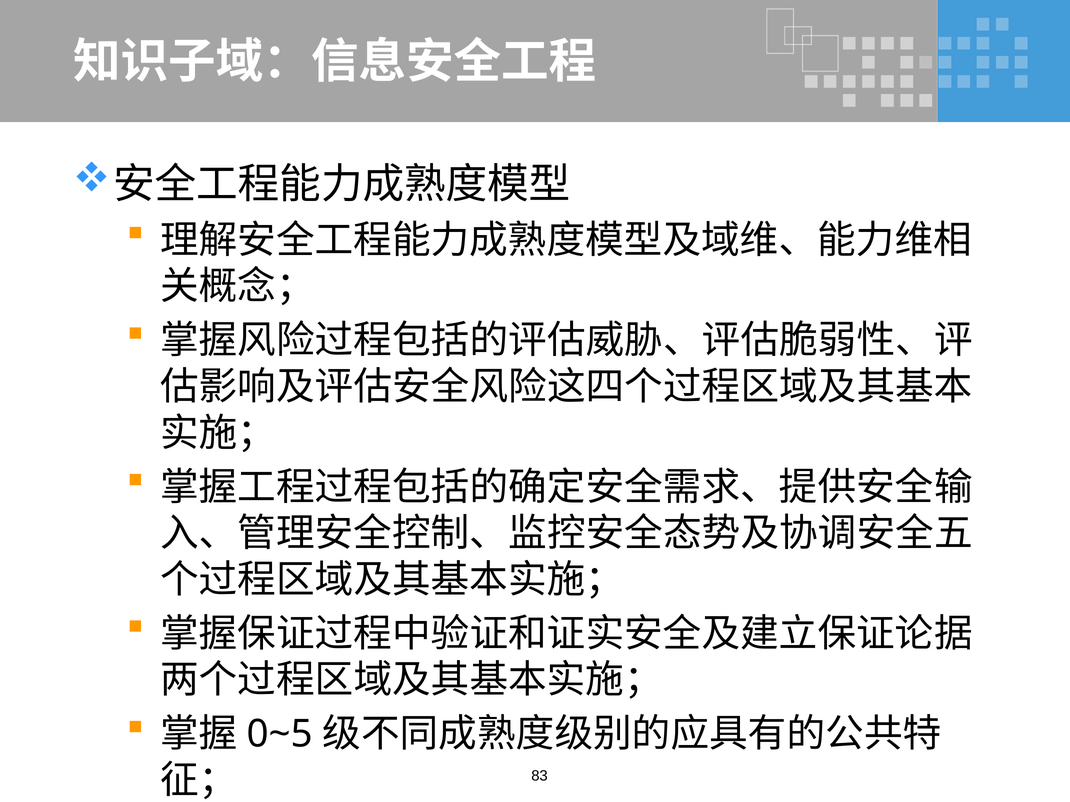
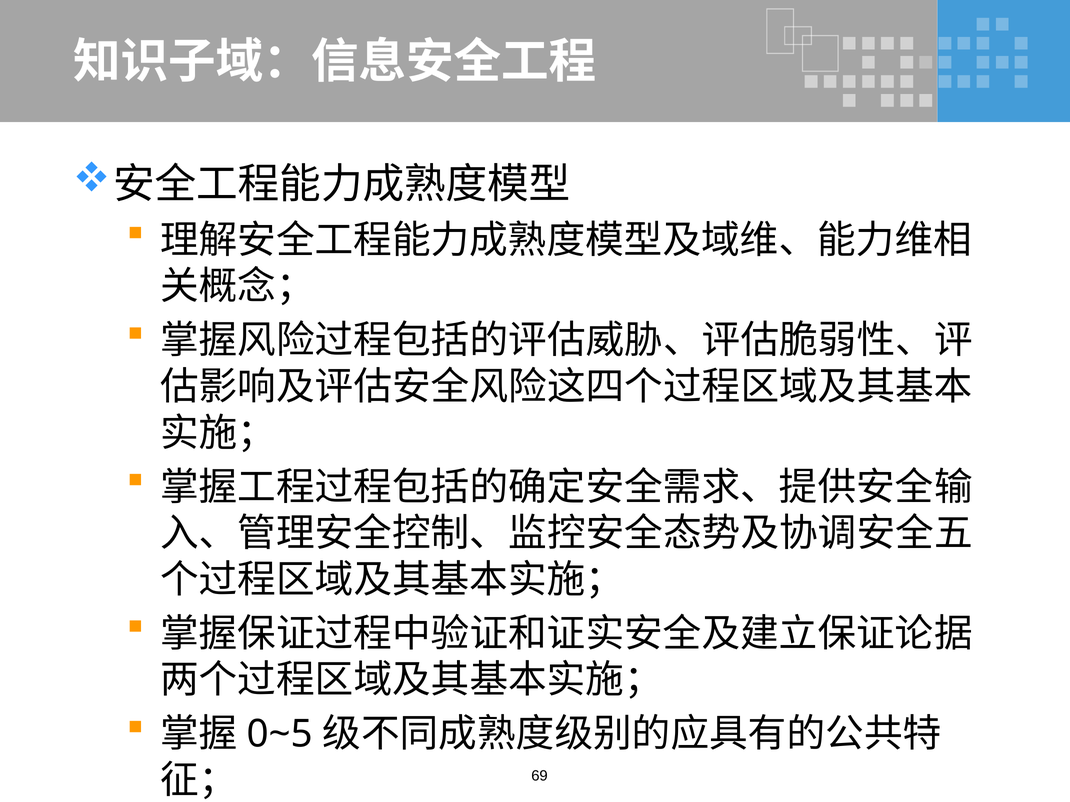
83: 83 -> 69
